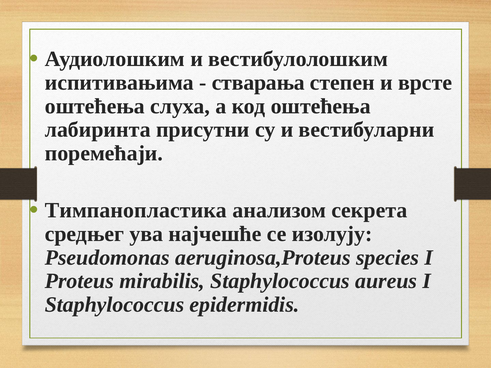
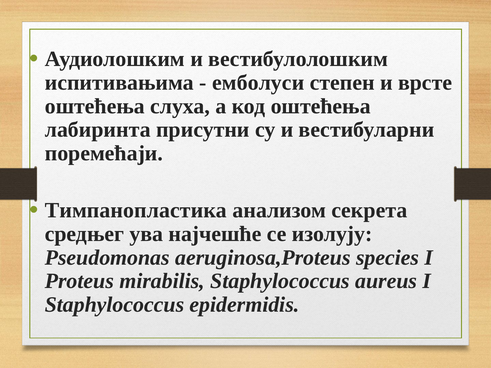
стварања: стварања -> емболуси
